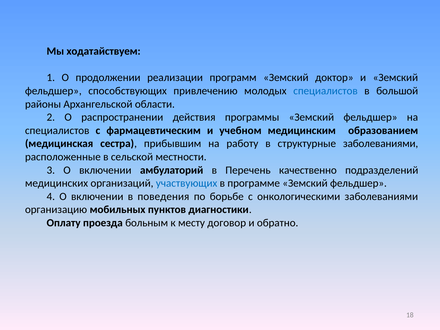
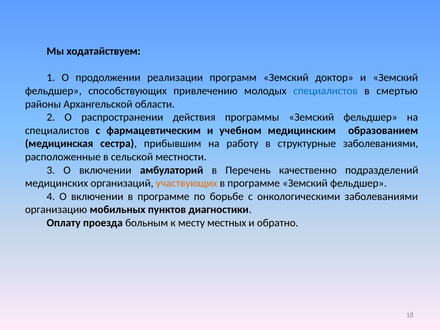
большой: большой -> смертью
участвующих colour: blue -> orange
включении в поведения: поведения -> программе
договор: договор -> местных
